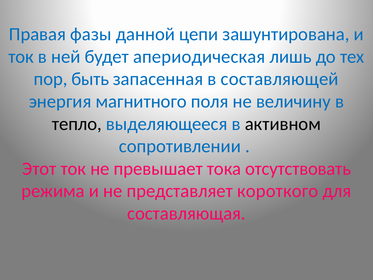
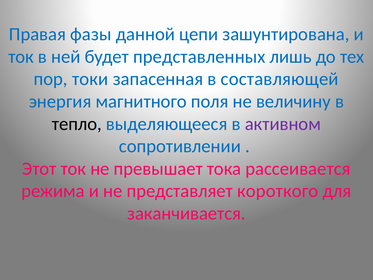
апериодическая: апериодическая -> представленных
быть: быть -> токи
активном colour: black -> purple
отсутствовать: отсутствовать -> рассеивается
составляющая: составляющая -> заканчивается
